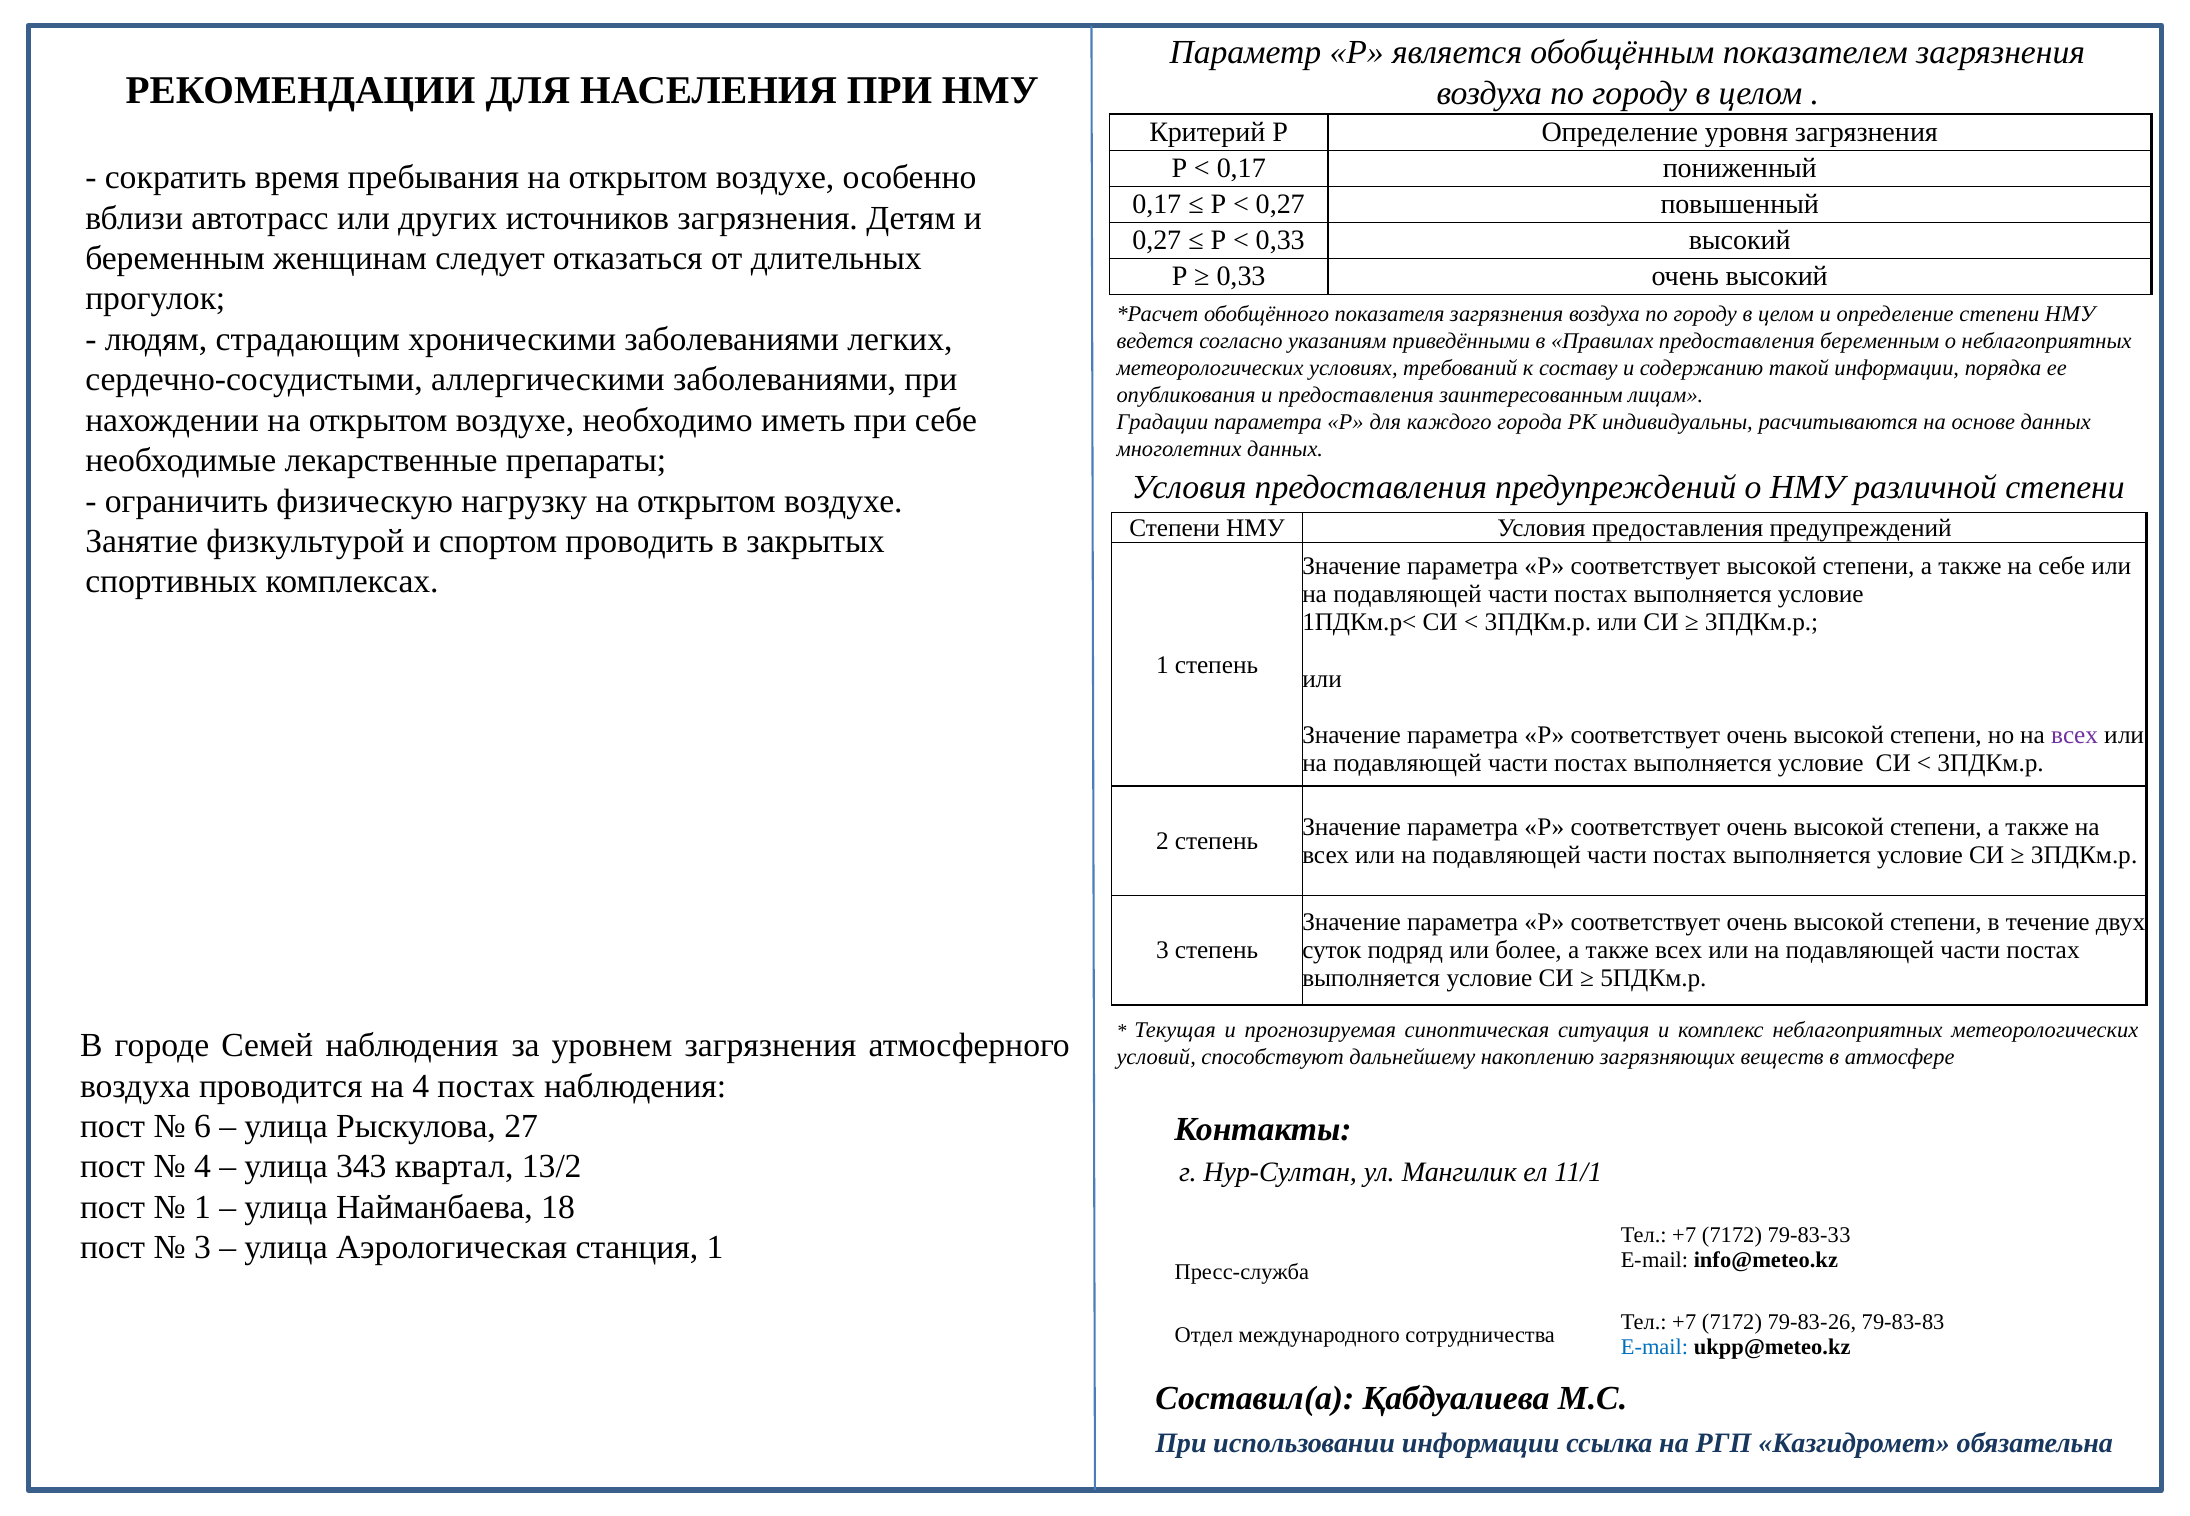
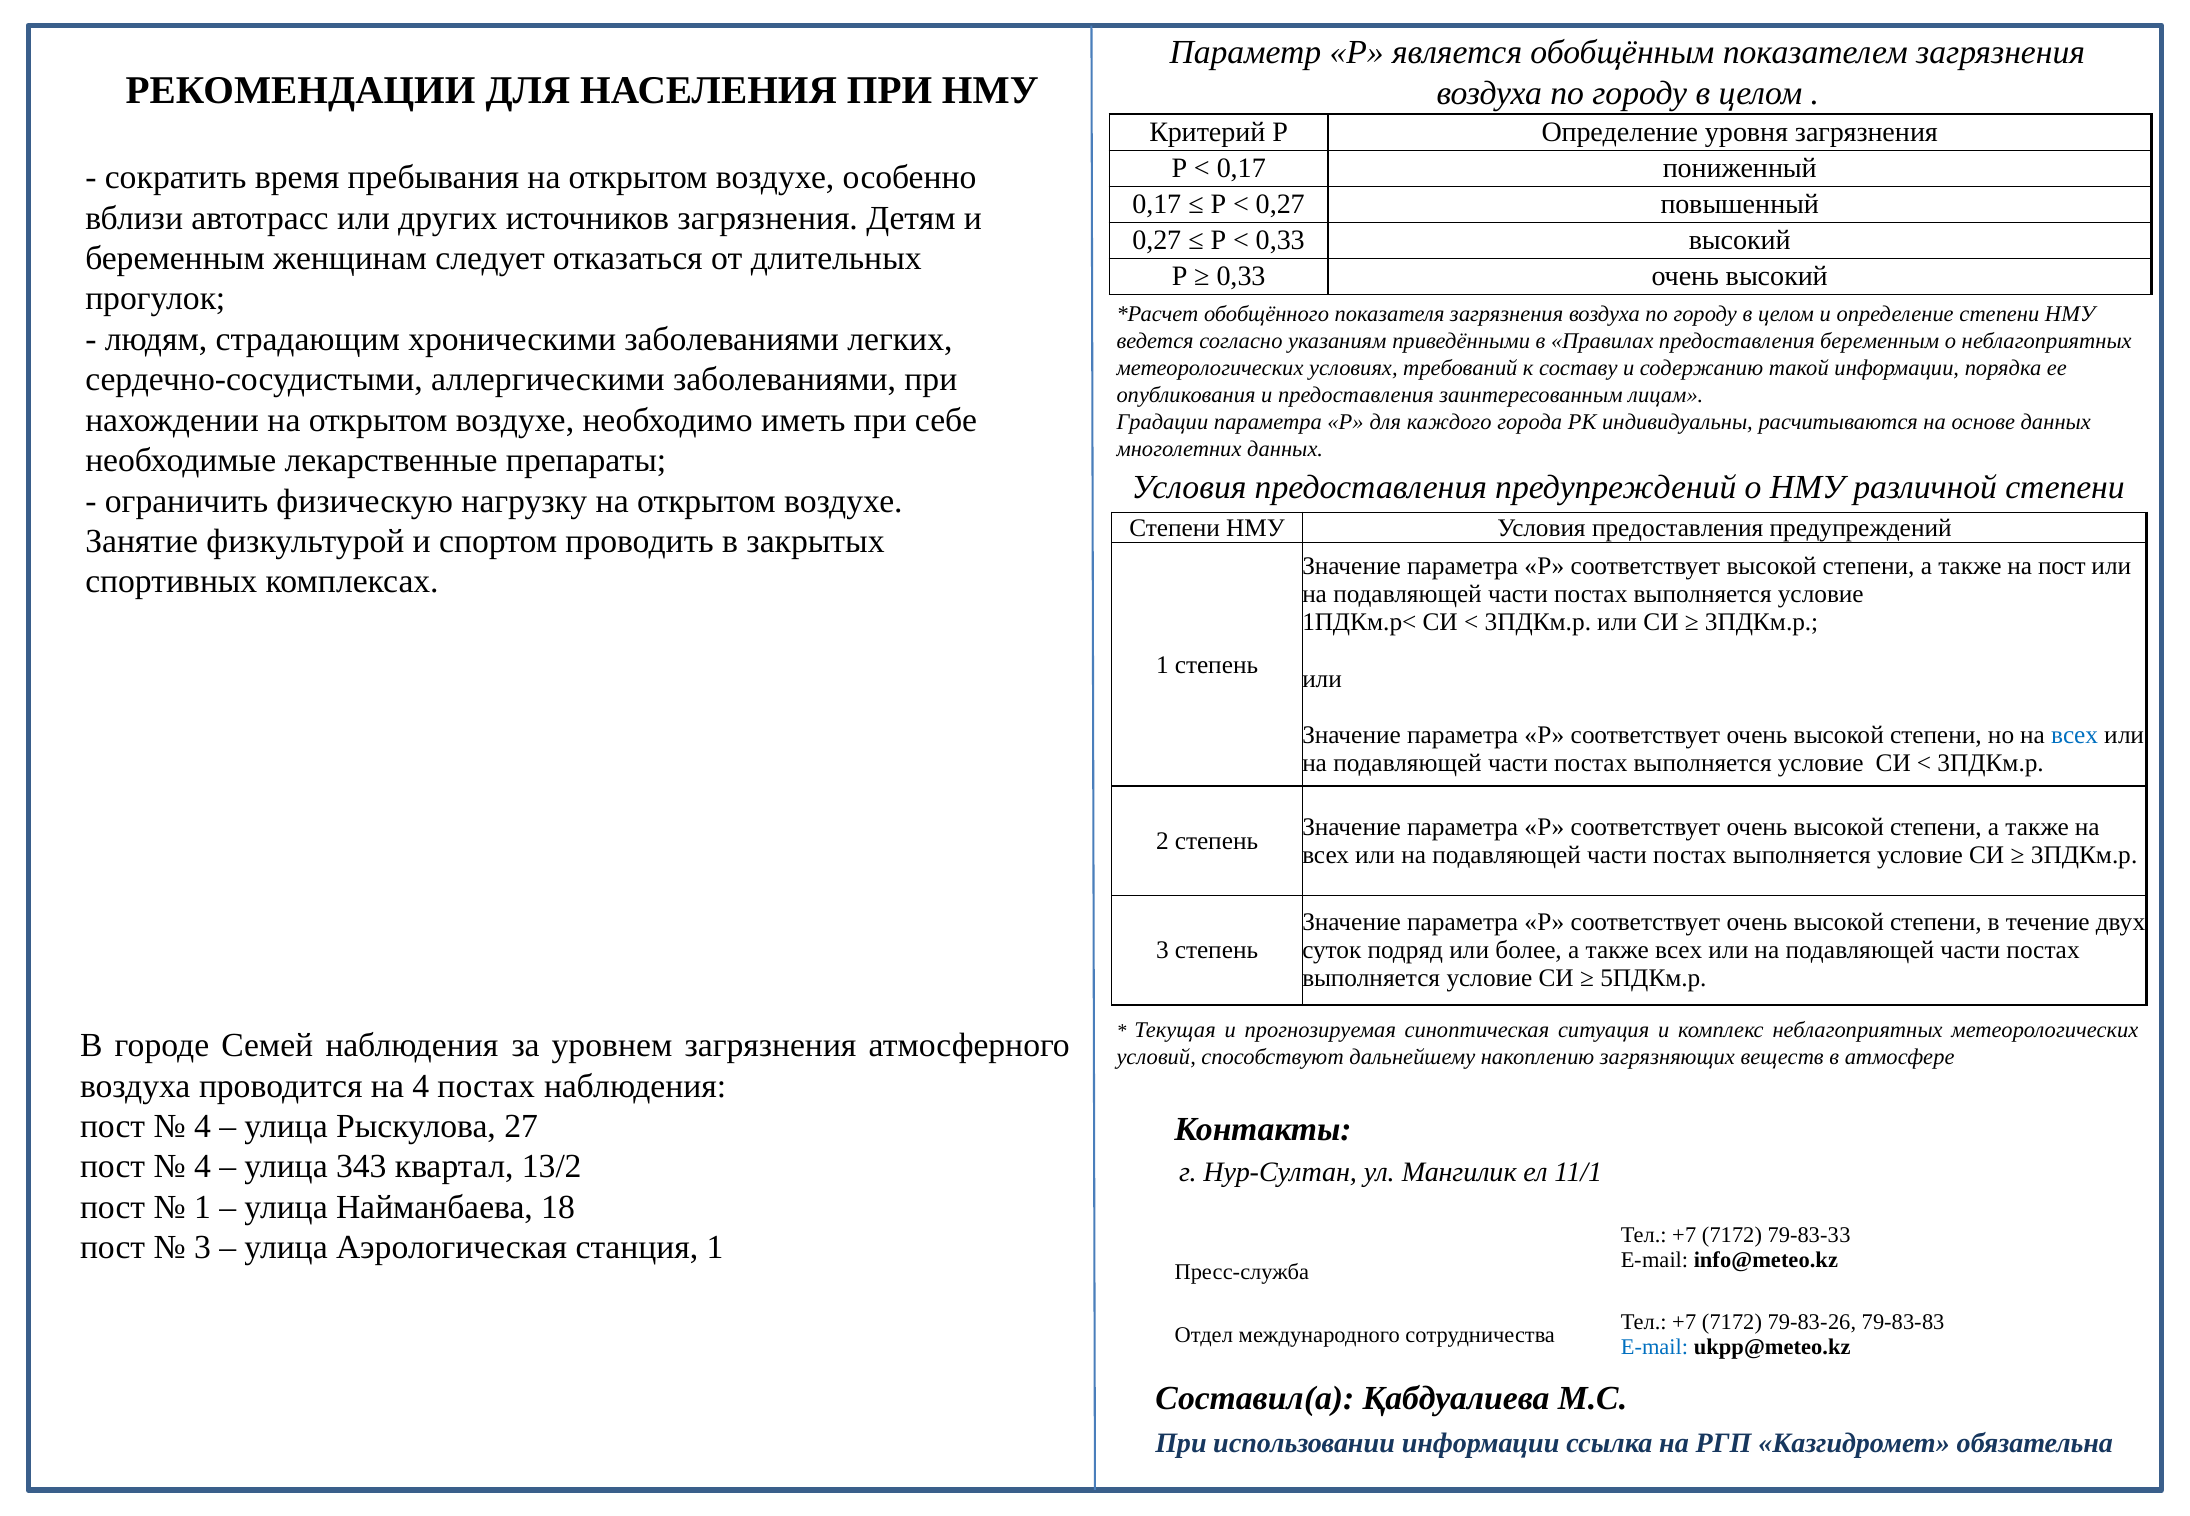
на себе: себе -> пост
всех at (2075, 735) colour: purple -> blue
6 at (202, 1126): 6 -> 4
